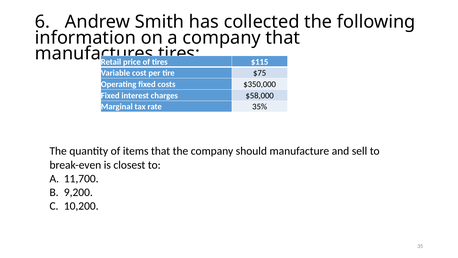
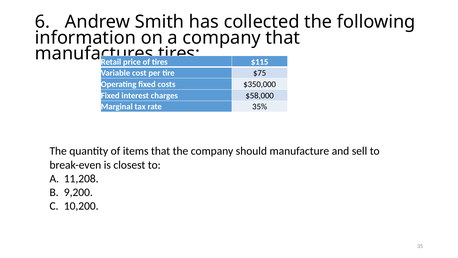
11,700: 11,700 -> 11,208
